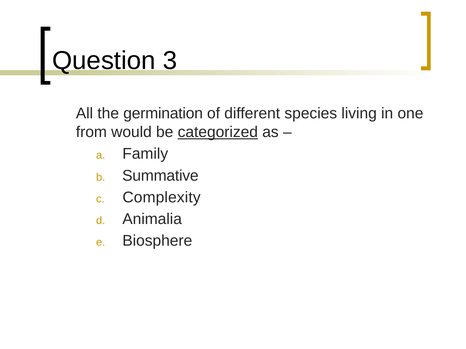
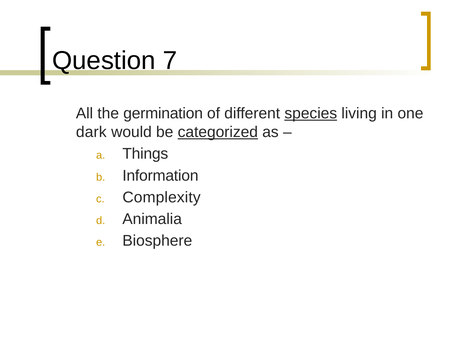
3: 3 -> 7
species underline: none -> present
from: from -> dark
Family: Family -> Things
Summative: Summative -> Information
